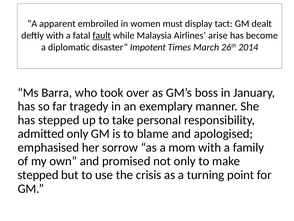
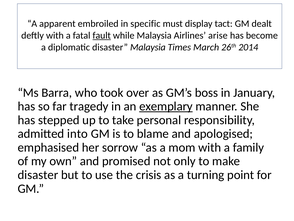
women: women -> specific
disaster Impotent: Impotent -> Malaysia
exemplary underline: none -> present
admitted only: only -> into
stepped at (38, 175): stepped -> disaster
